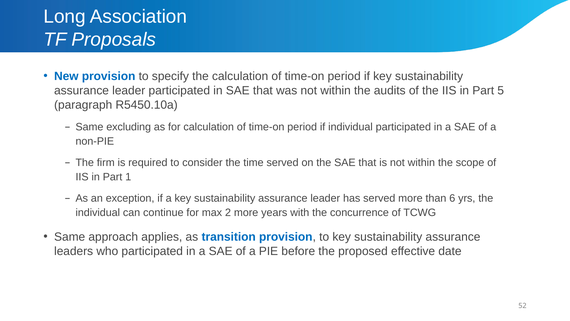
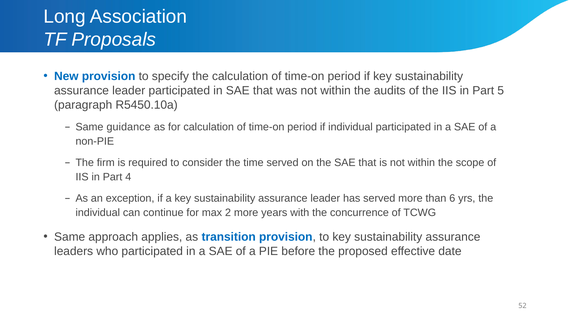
excluding: excluding -> guidance
1: 1 -> 4
